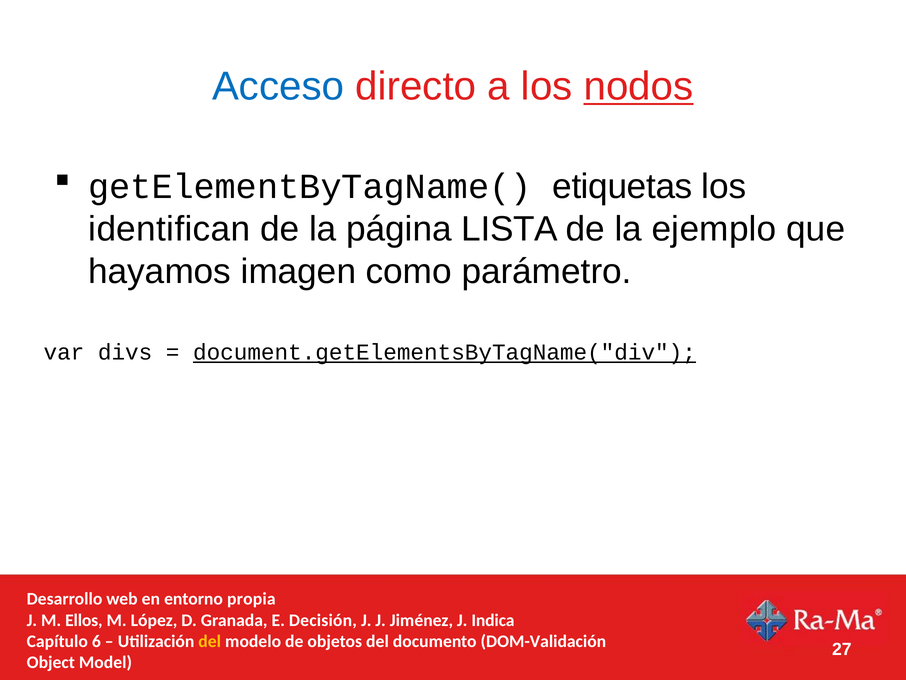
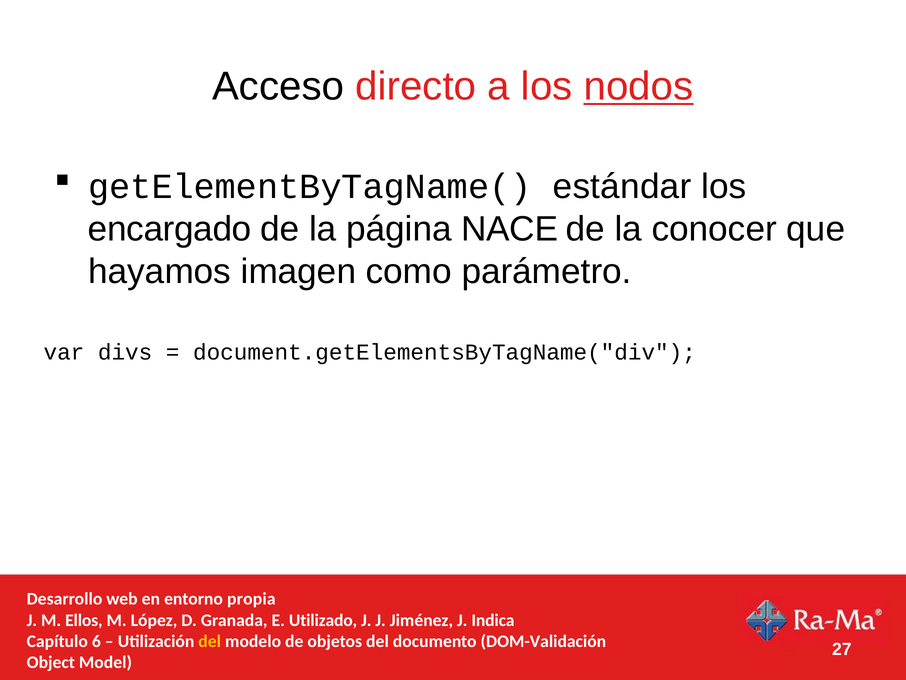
Acceso colour: blue -> black
etiquetas: etiquetas -> estándar
identifican: identifican -> encargado
LISTA: LISTA -> NACE
ejemplo: ejemplo -> conocer
document.getElementsByTagName("div underline: present -> none
Decisión: Decisión -> Utilizado
